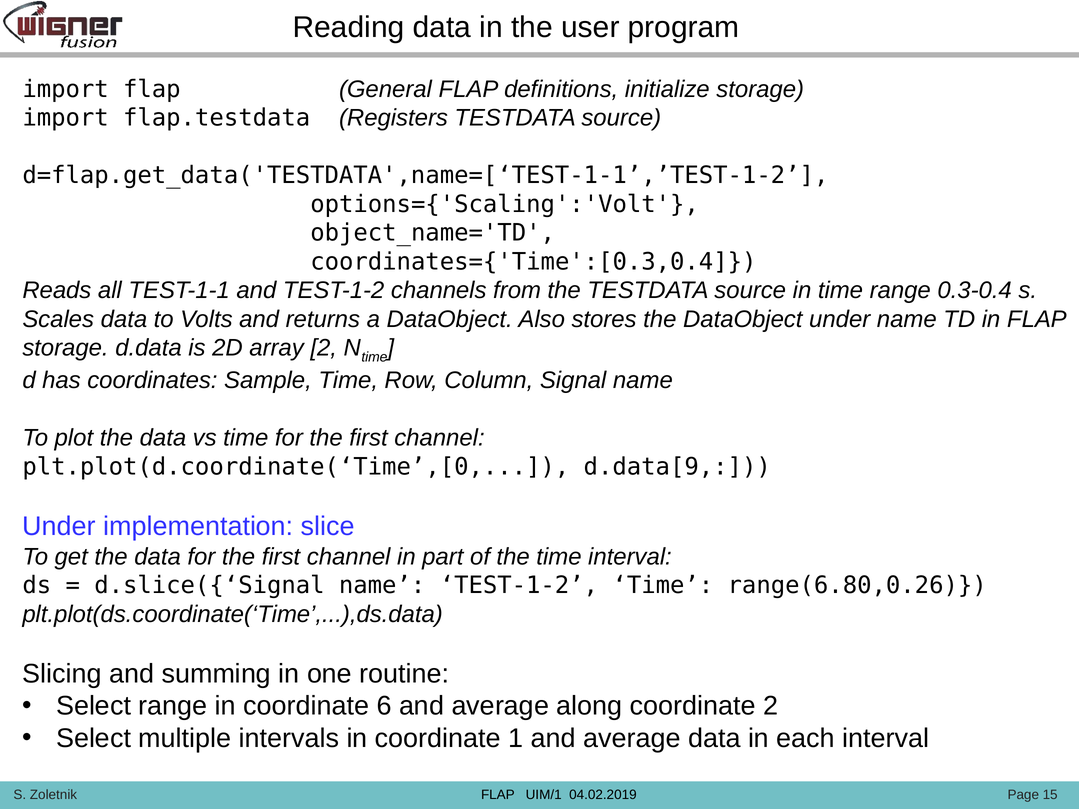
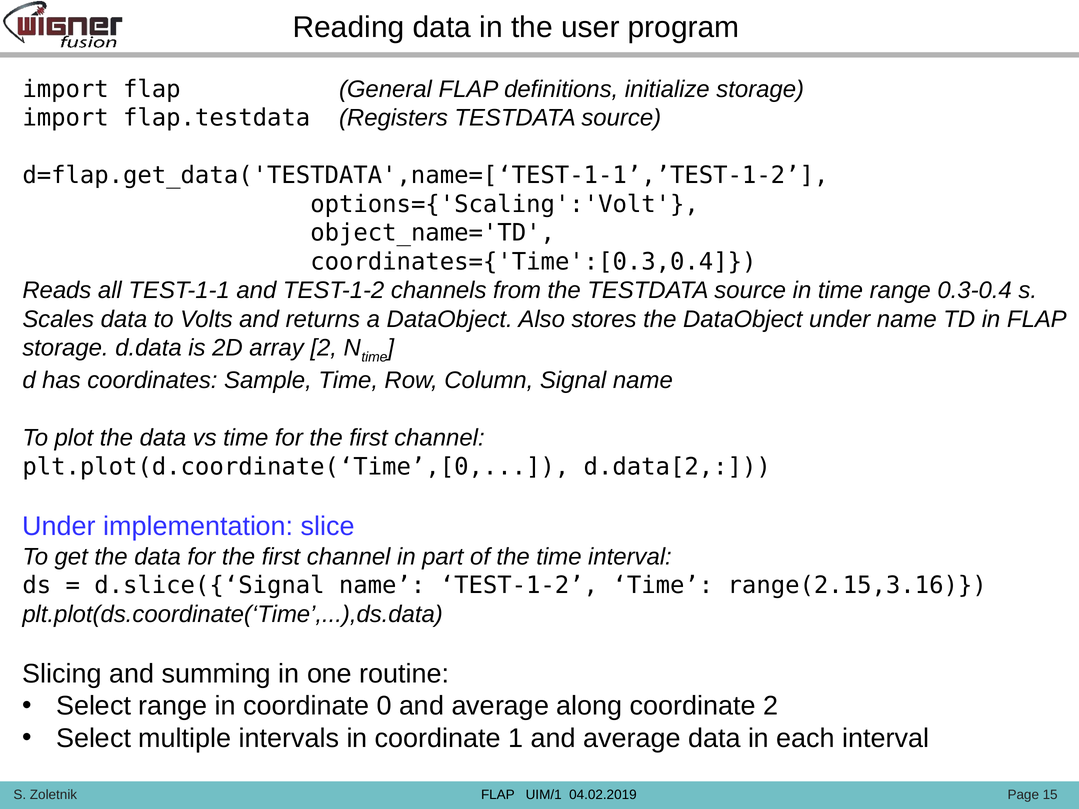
d.data[9: d.data[9 -> d.data[2
range(6.80,0.26: range(6.80,0.26 -> range(2.15,3.16
6: 6 -> 0
